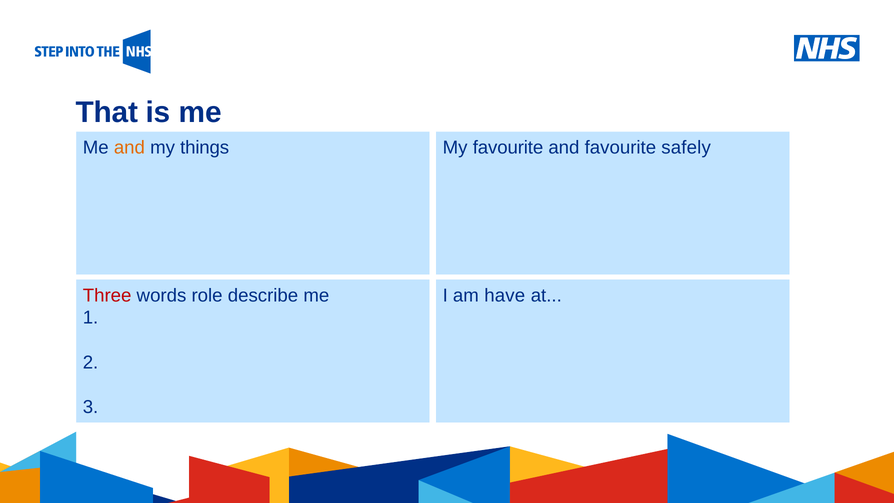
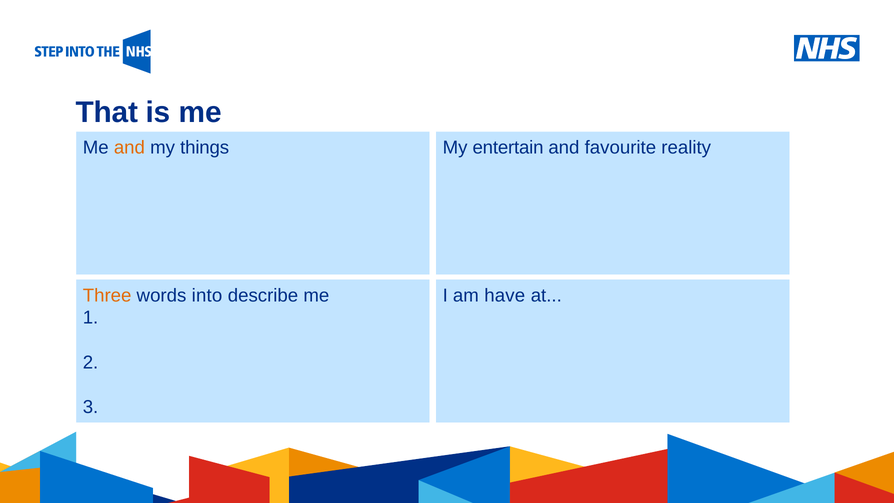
My favourite: favourite -> entertain
safely: safely -> reality
Three colour: red -> orange
role: role -> into
